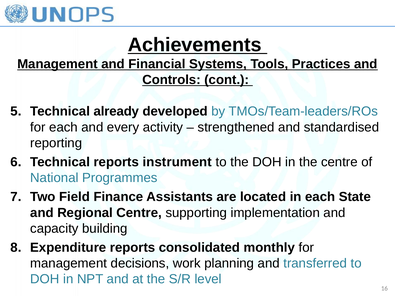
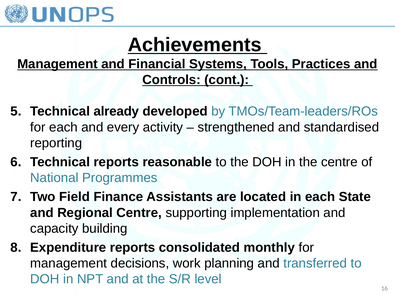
instrument: instrument -> reasonable
